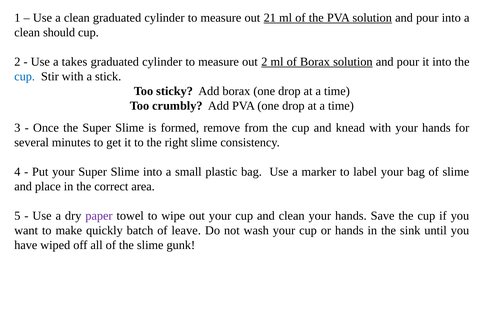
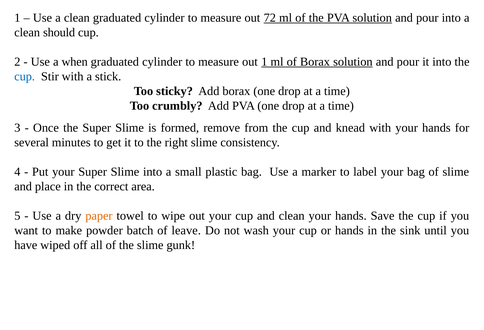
21: 21 -> 72
takes: takes -> when
out 2: 2 -> 1
paper colour: purple -> orange
quickly: quickly -> powder
